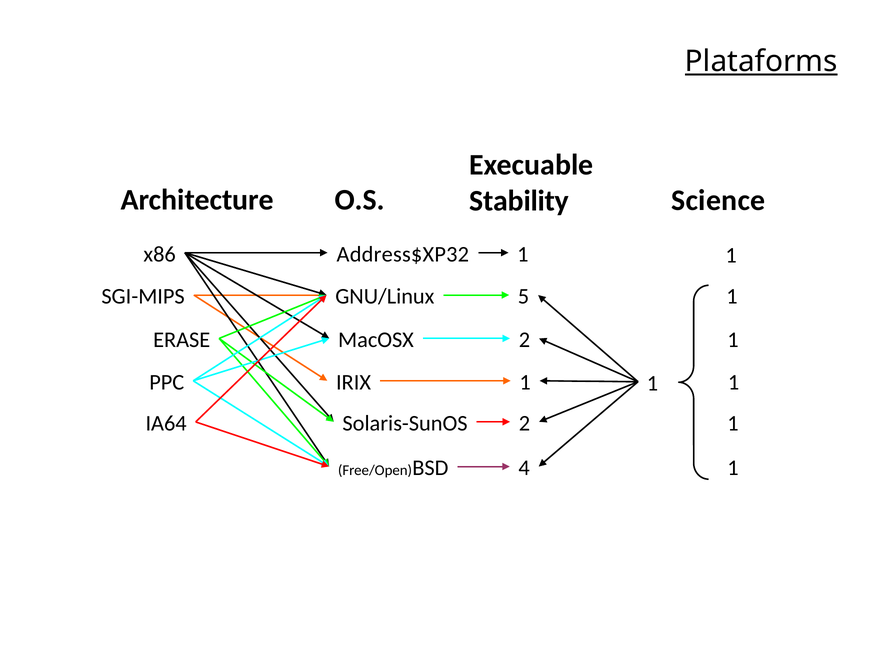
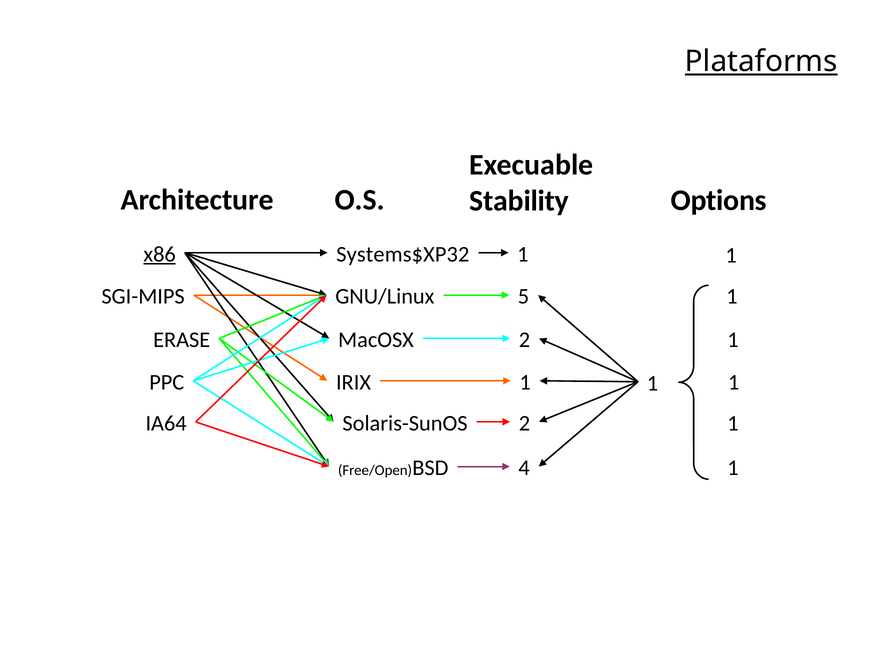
Science: Science -> Options
x86 underline: none -> present
Address$XP32: Address$XP32 -> Systems$XP32
